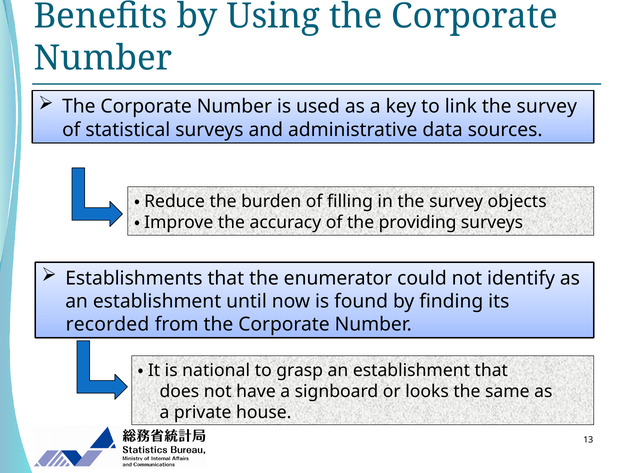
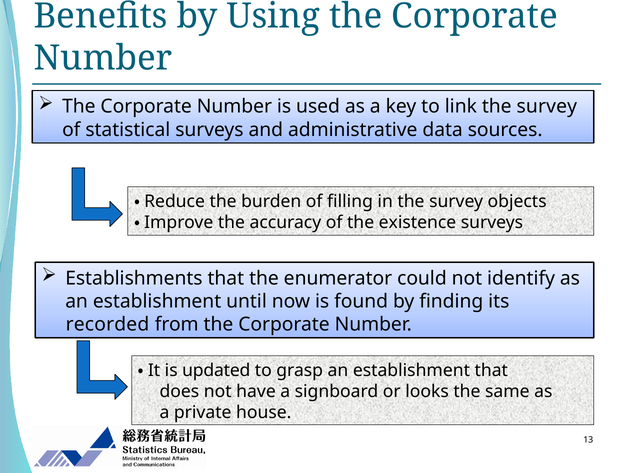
providing: providing -> existence
national: national -> updated
